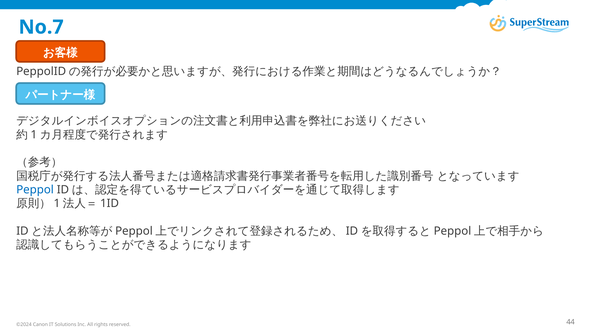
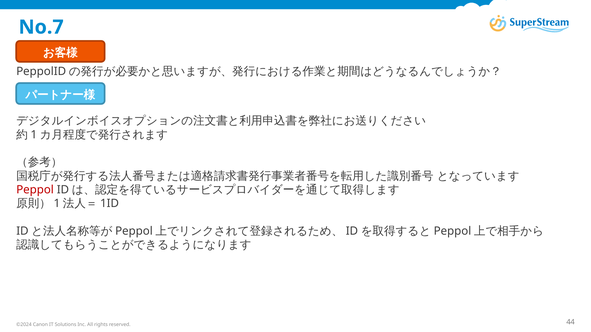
Peppol colour: blue -> red
